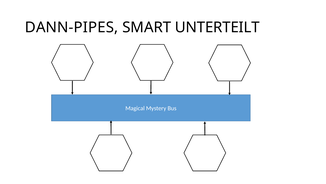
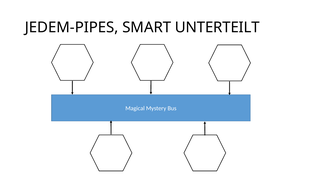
DANN-PIPES: DANN-PIPES -> JEDEM-PIPES
